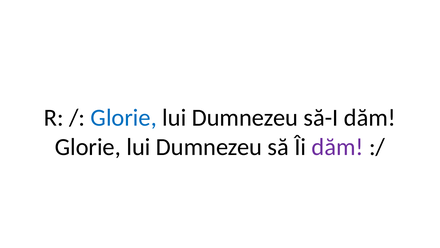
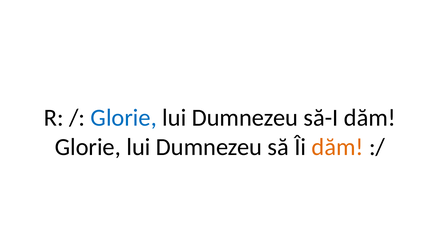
dăm at (338, 147) colour: purple -> orange
